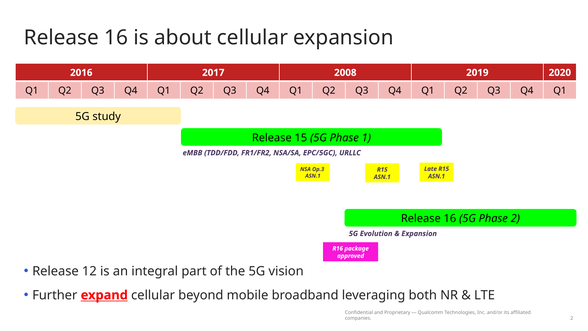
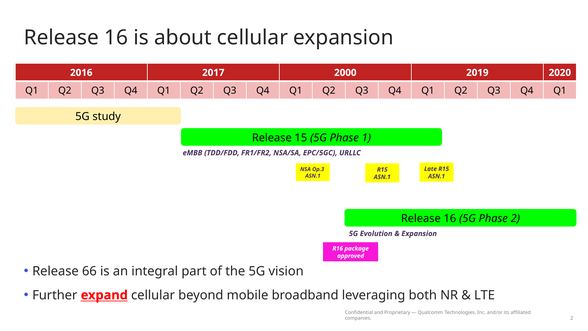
2008: 2008 -> 2000
12: 12 -> 66
